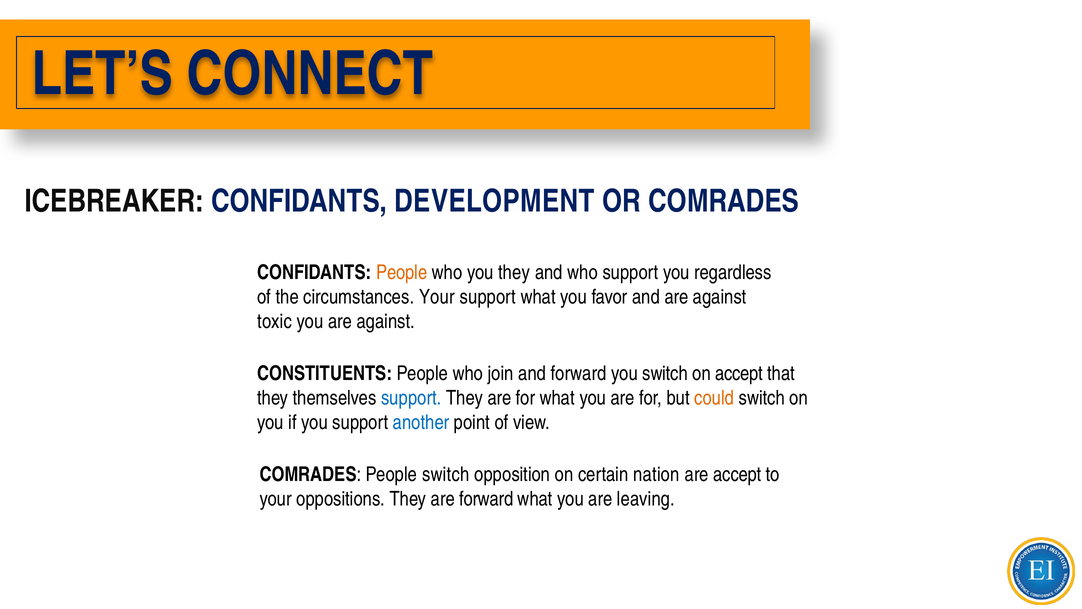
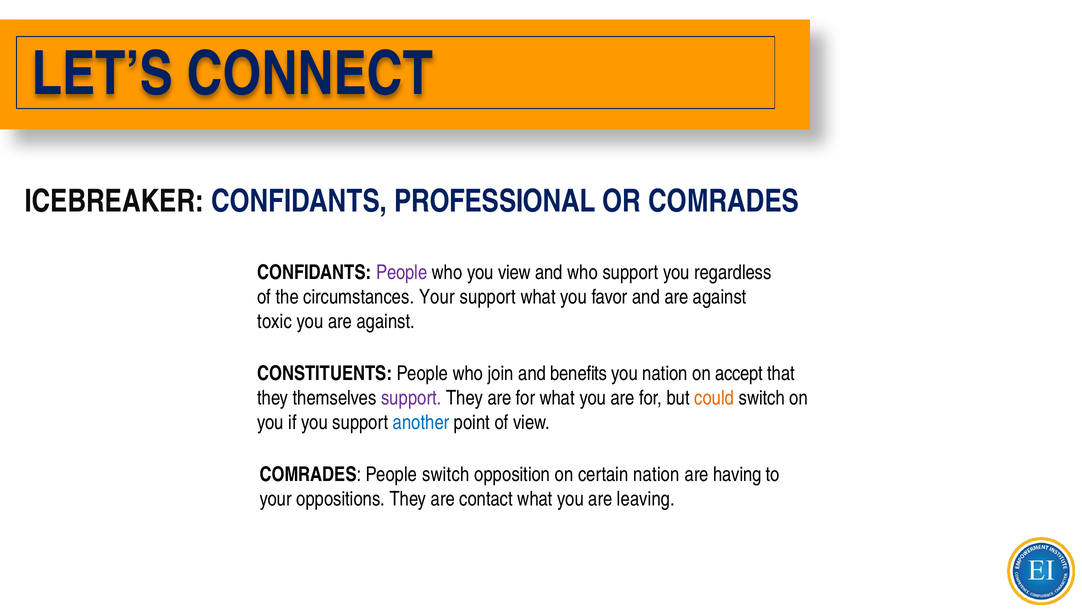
DEVELOPMENT: DEVELOPMENT -> PROFESSIONAL
People at (402, 273) colour: orange -> purple
you they: they -> view
and forward: forward -> benefits
you switch: switch -> nation
support at (411, 398) colour: blue -> purple
are accept: accept -> having
are forward: forward -> contact
